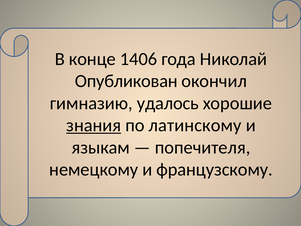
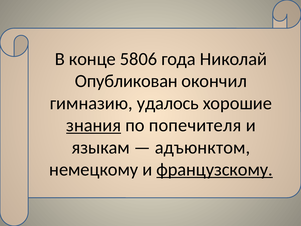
1406: 1406 -> 5806
латинскому: латинскому -> попечителя
попечителя: попечителя -> адъюнктом
французскому underline: none -> present
